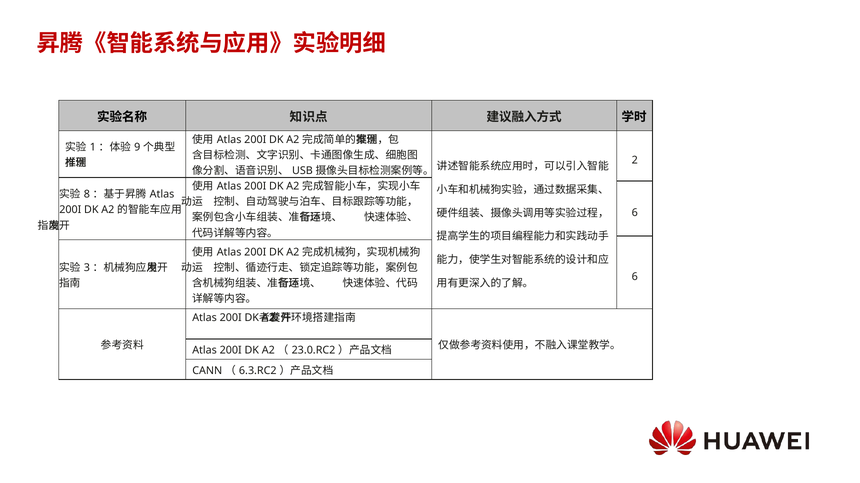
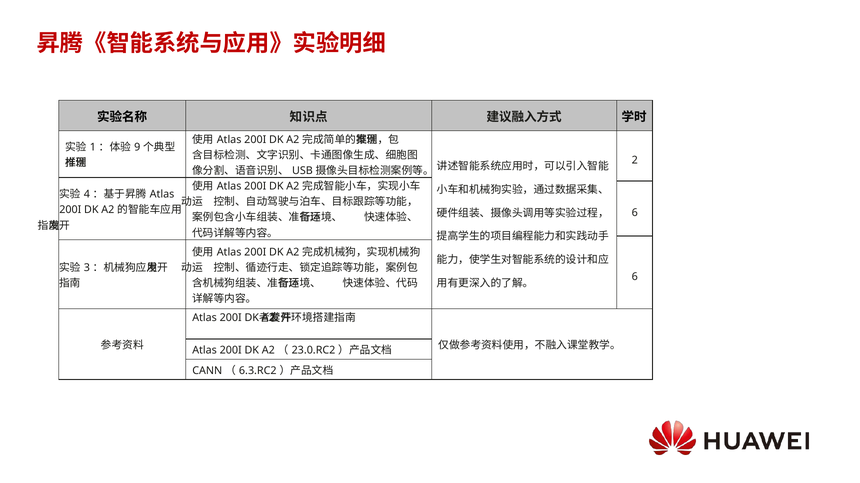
8: 8 -> 4
